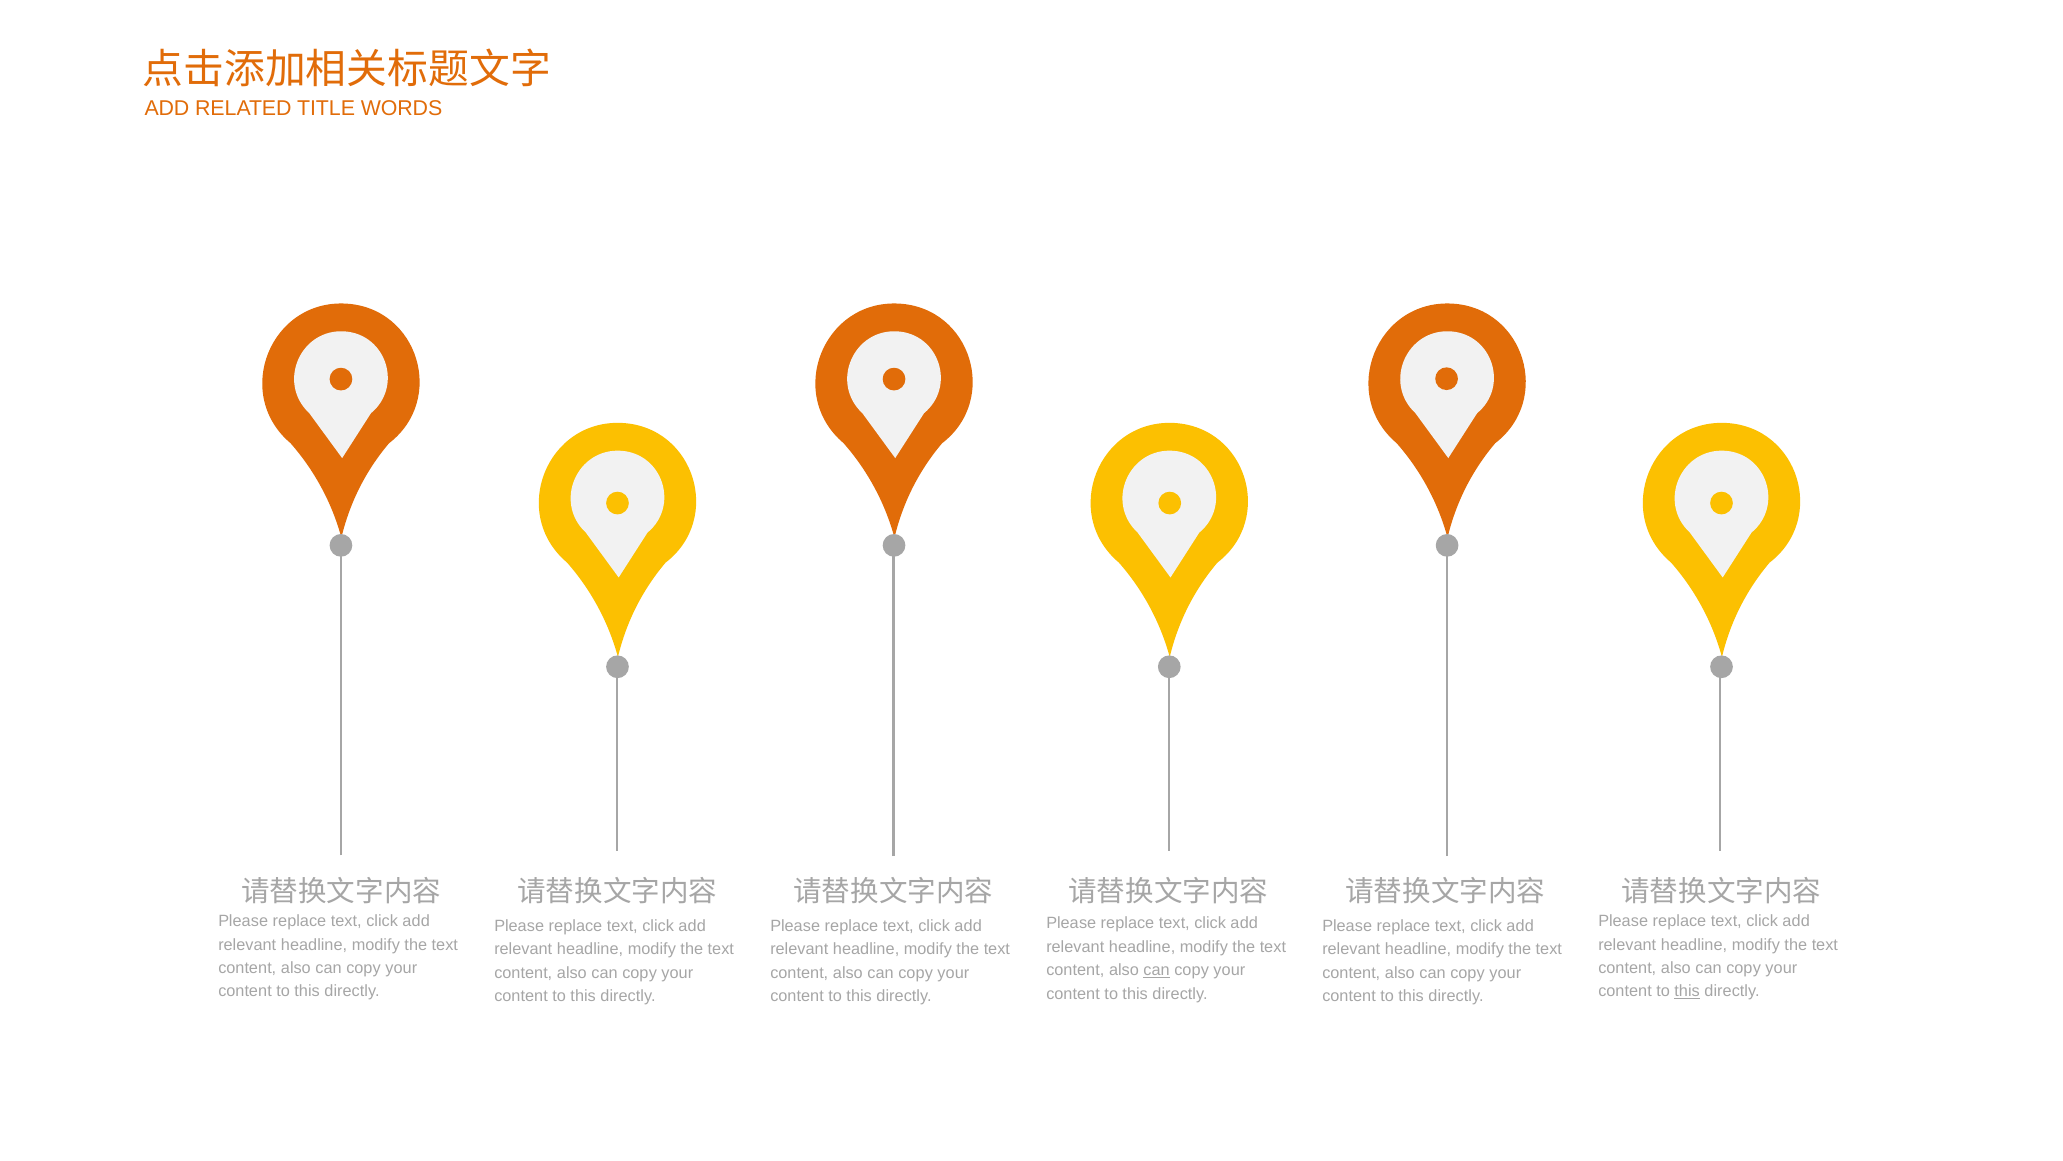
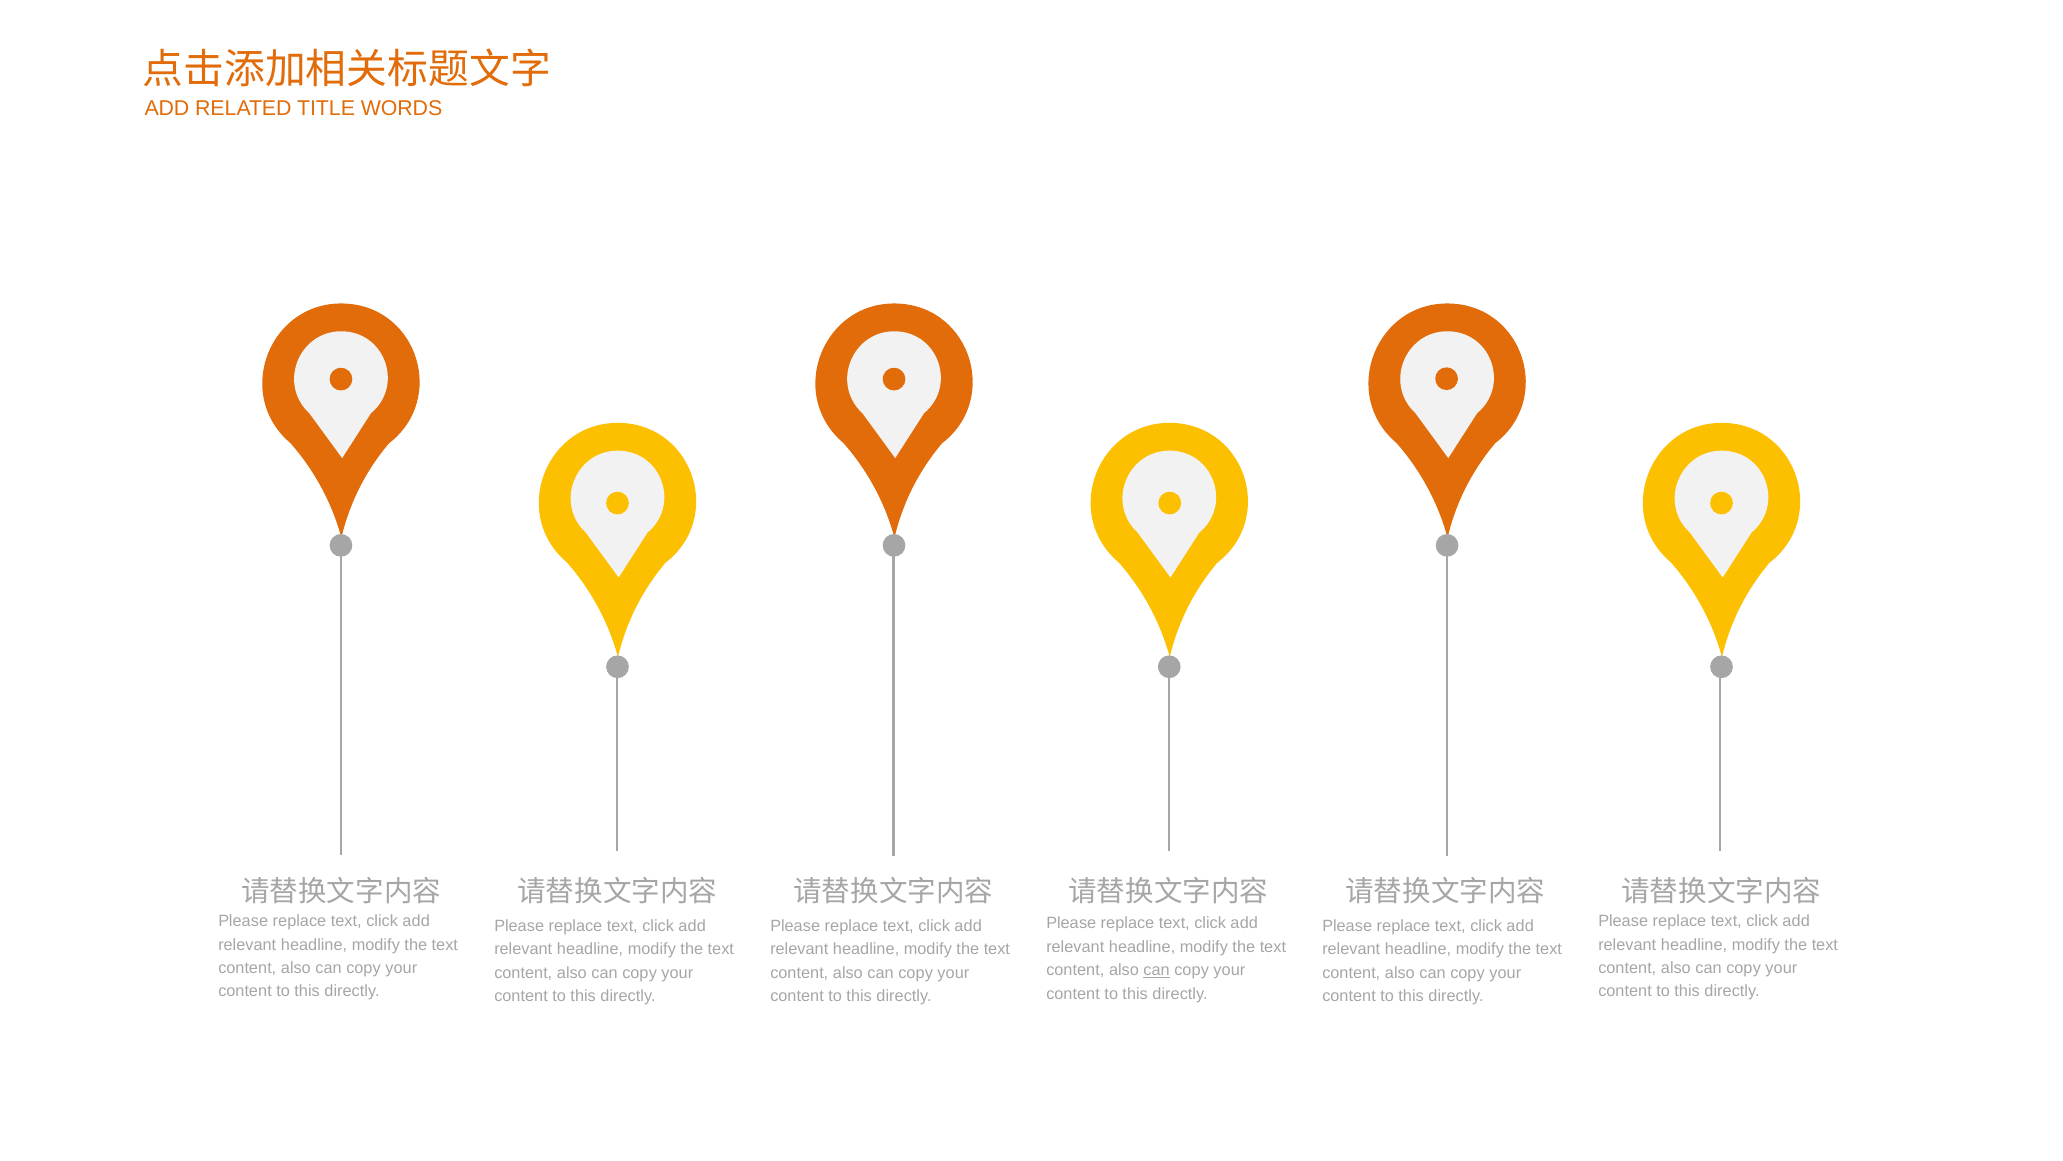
this at (1687, 991) underline: present -> none
